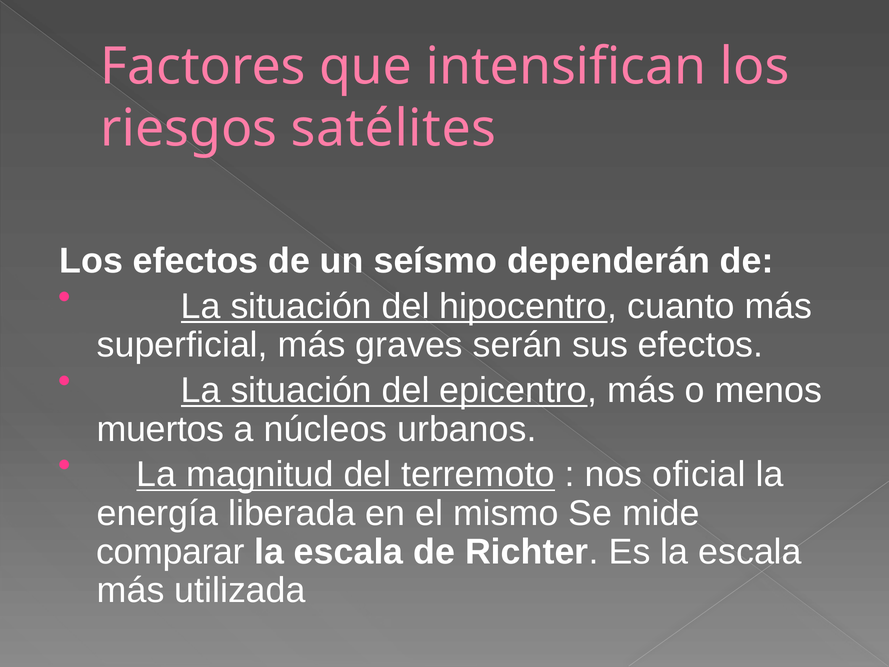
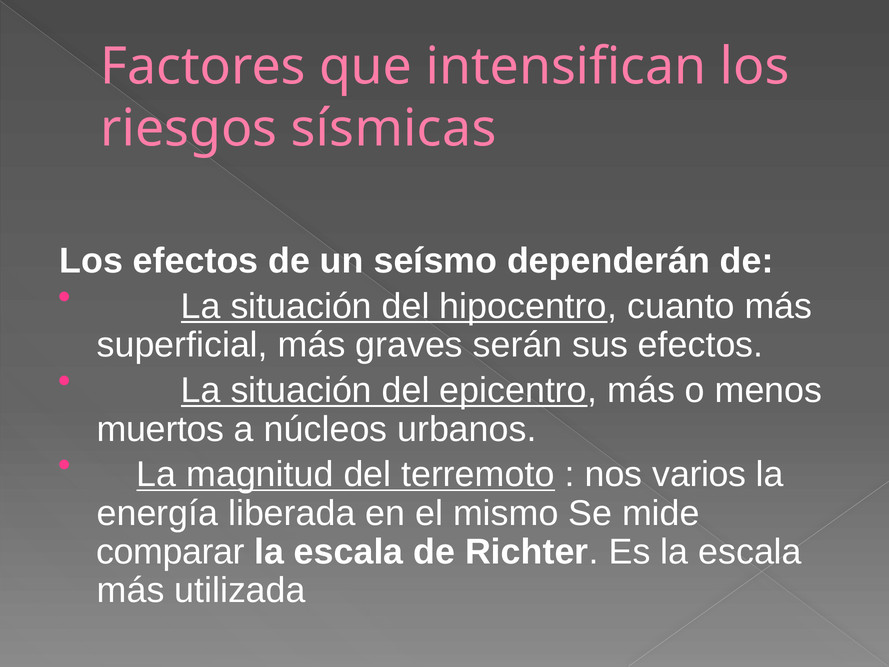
satélites: satélites -> sísmicas
oficial: oficial -> varios
